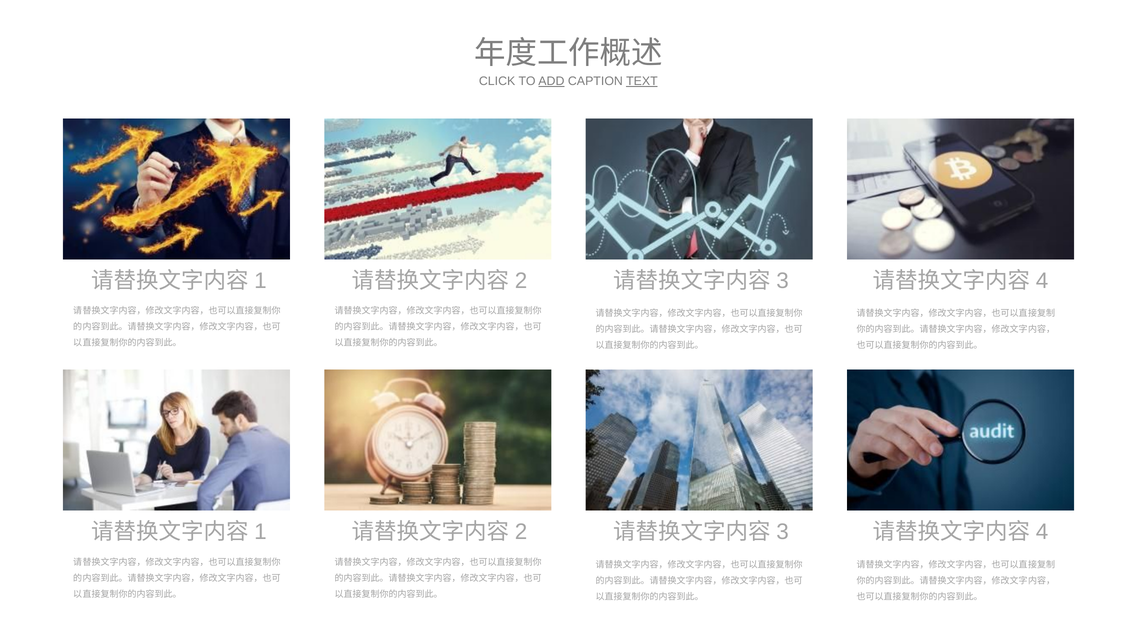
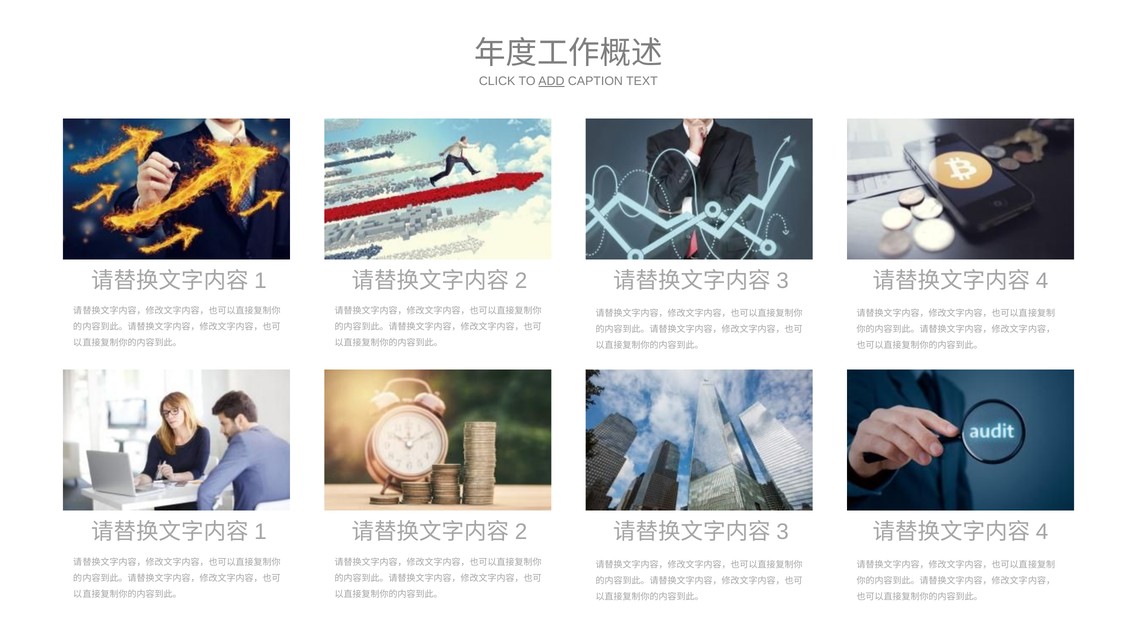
TEXT underline: present -> none
